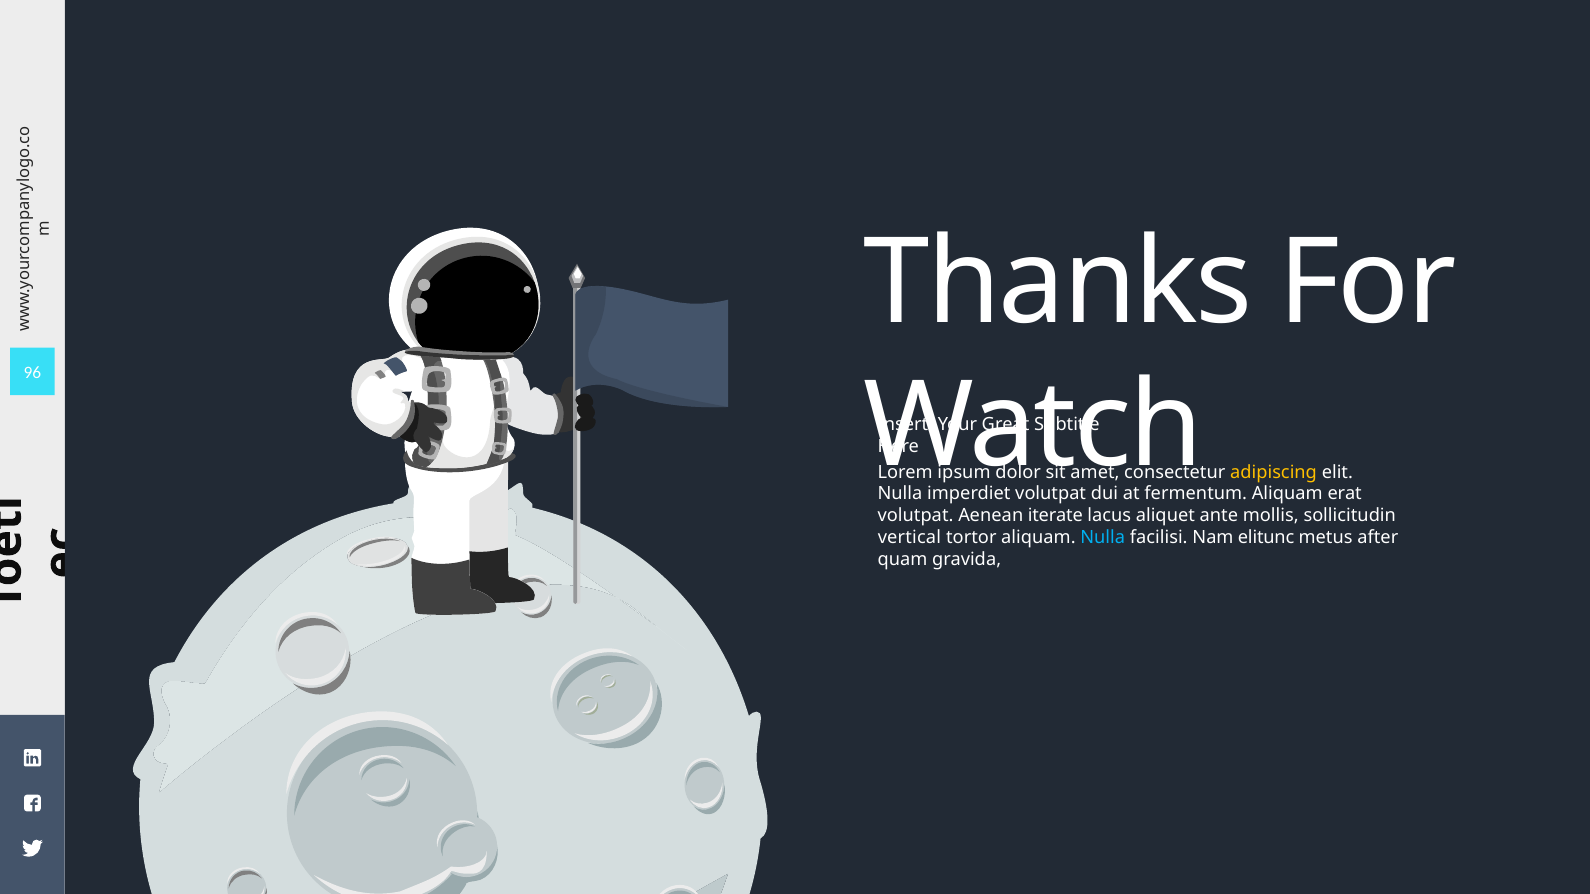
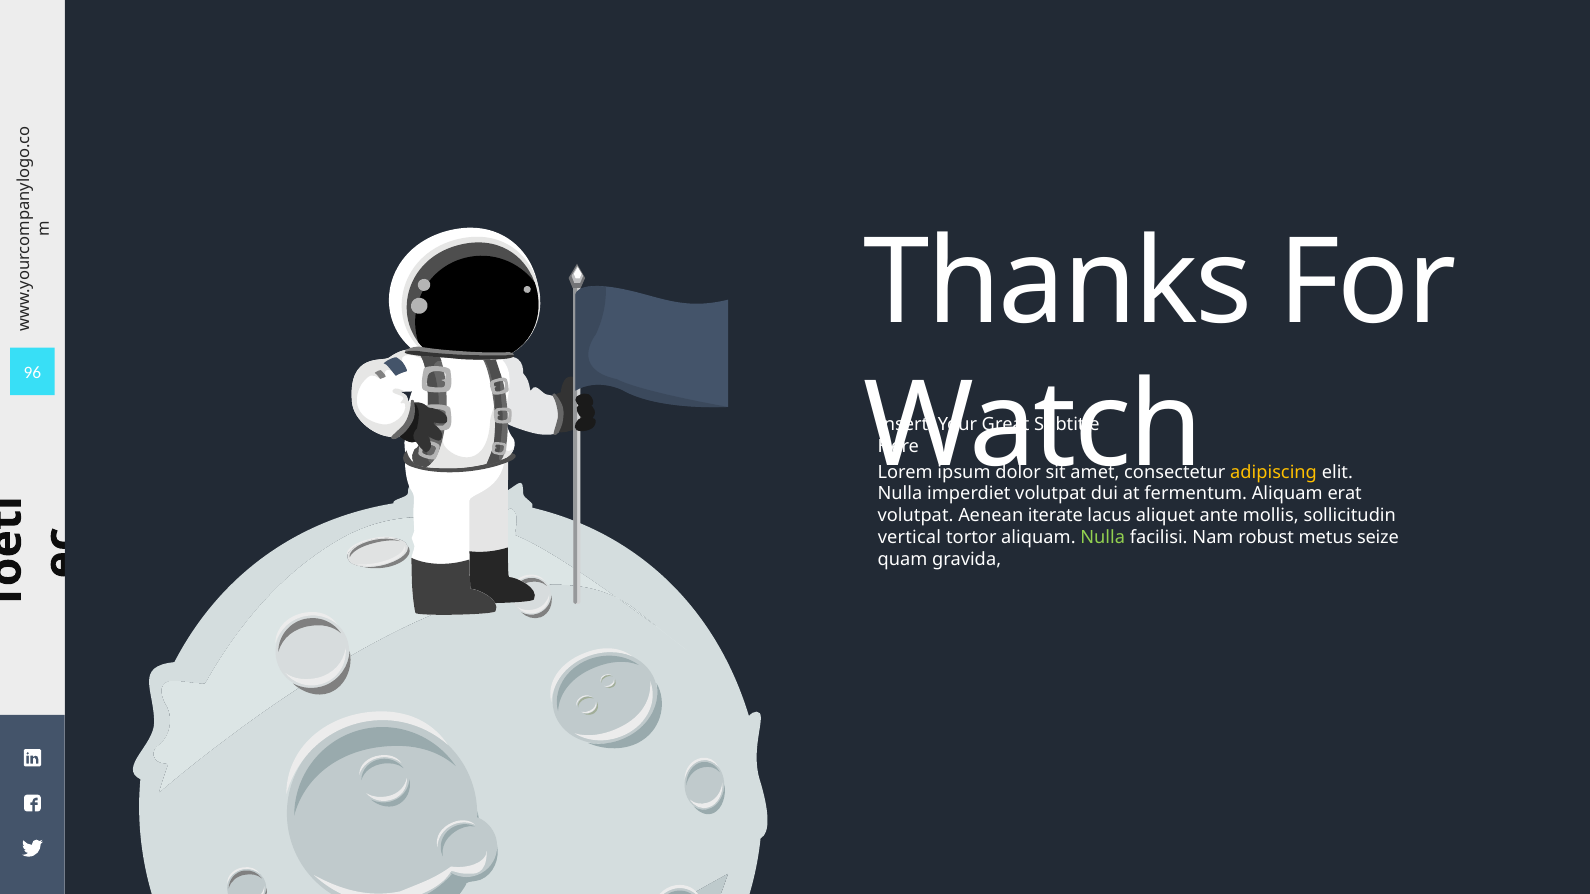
Nulla at (1103, 538) colour: light blue -> light green
elitunc: elitunc -> robust
after: after -> seize
